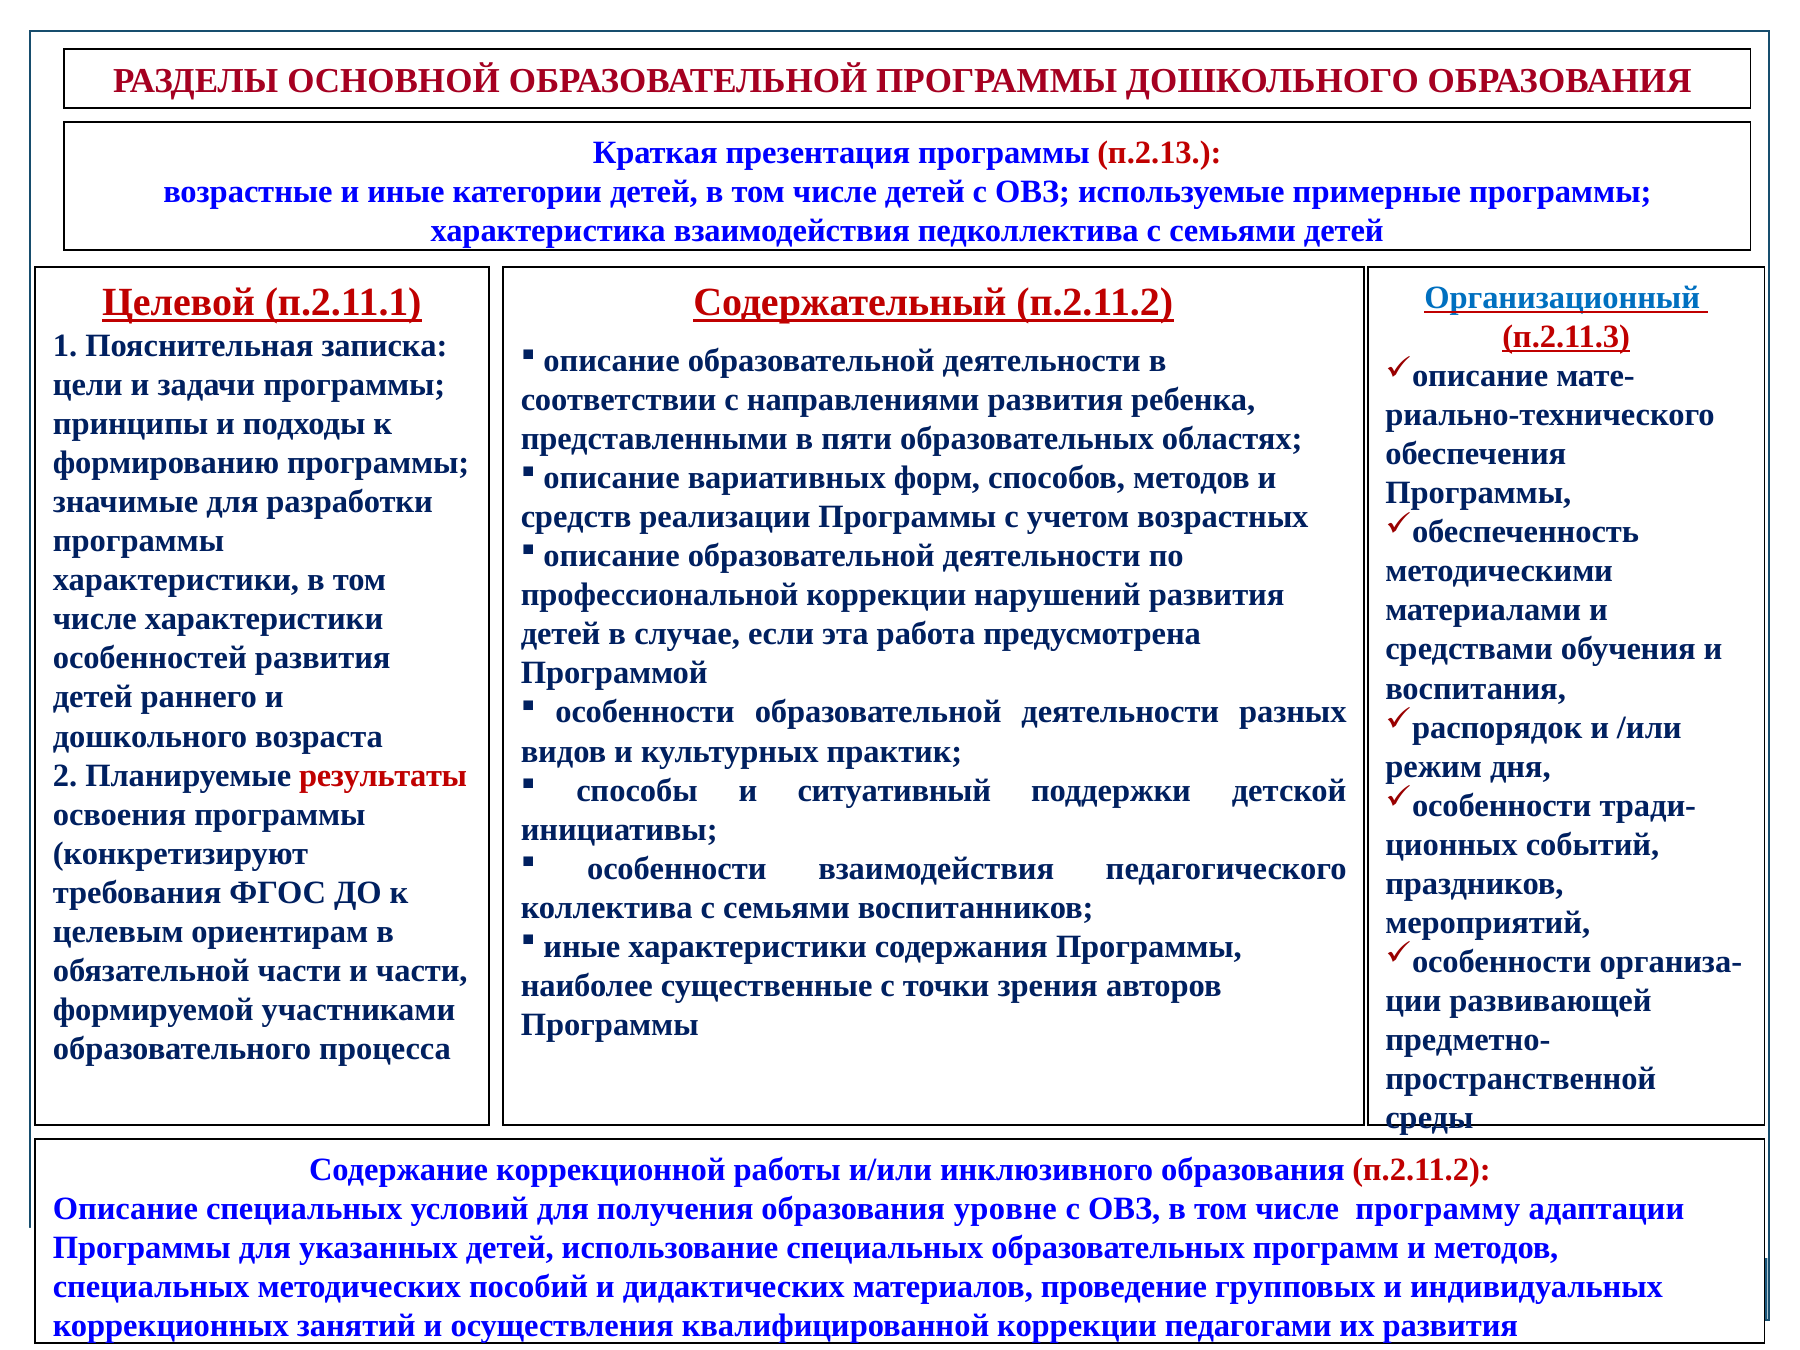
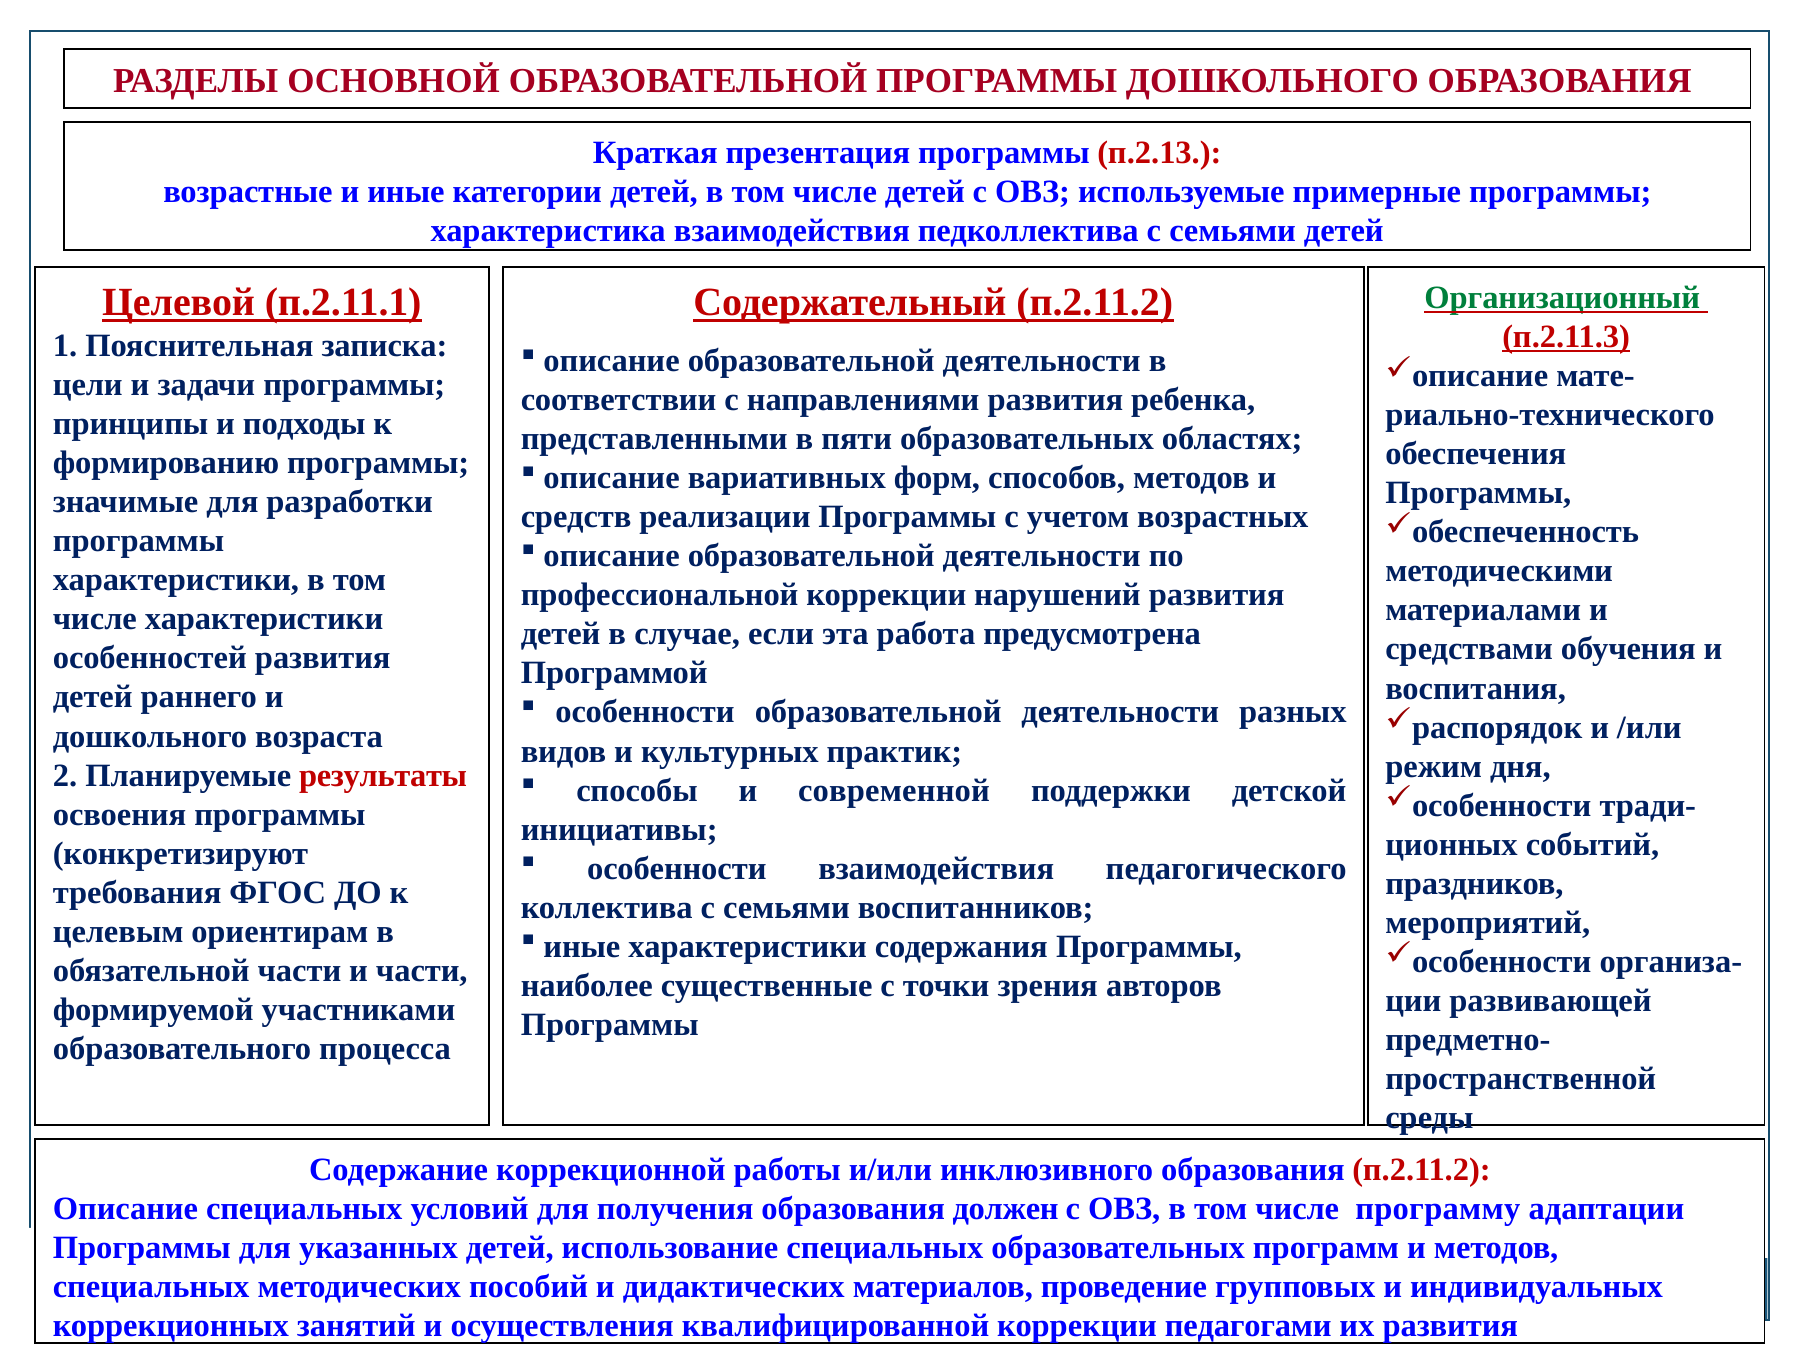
Организационный colour: blue -> green
ситуативный: ситуативный -> современной
уровне: уровне -> должен
